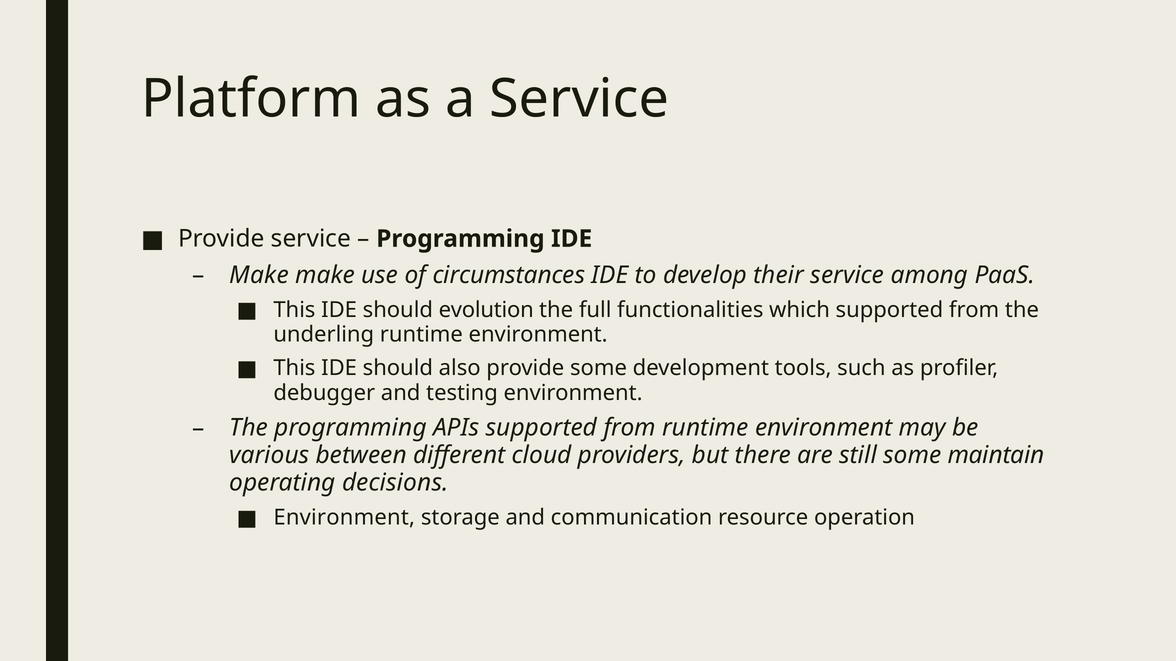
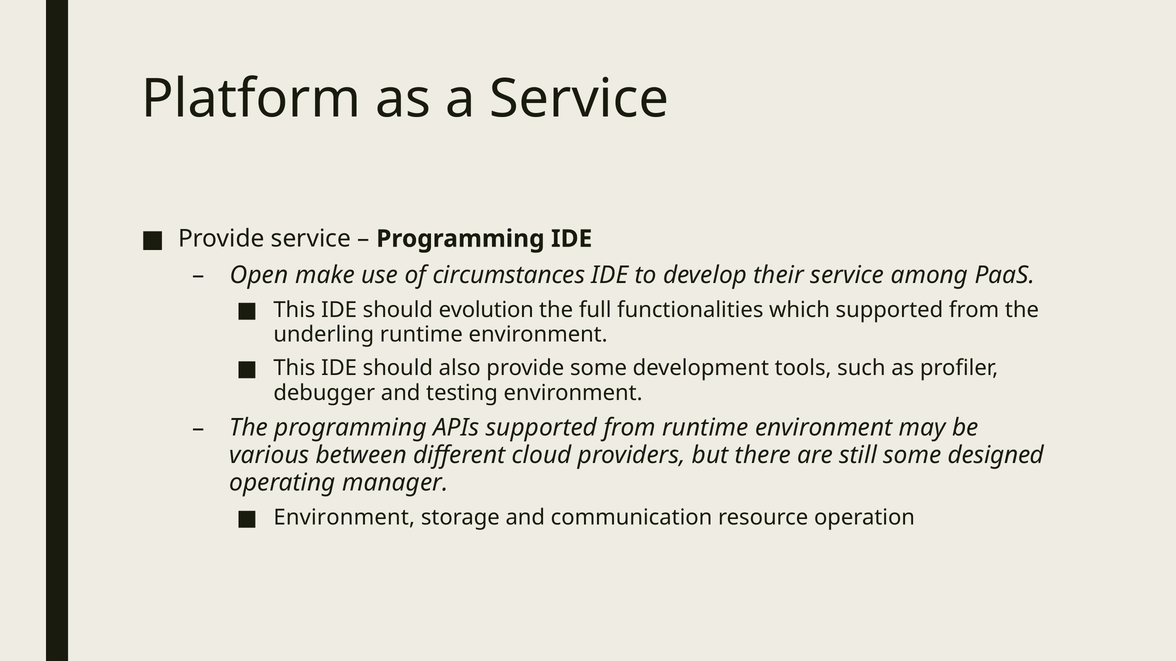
Make at (259, 275): Make -> Open
maintain: maintain -> designed
decisions: decisions -> manager
